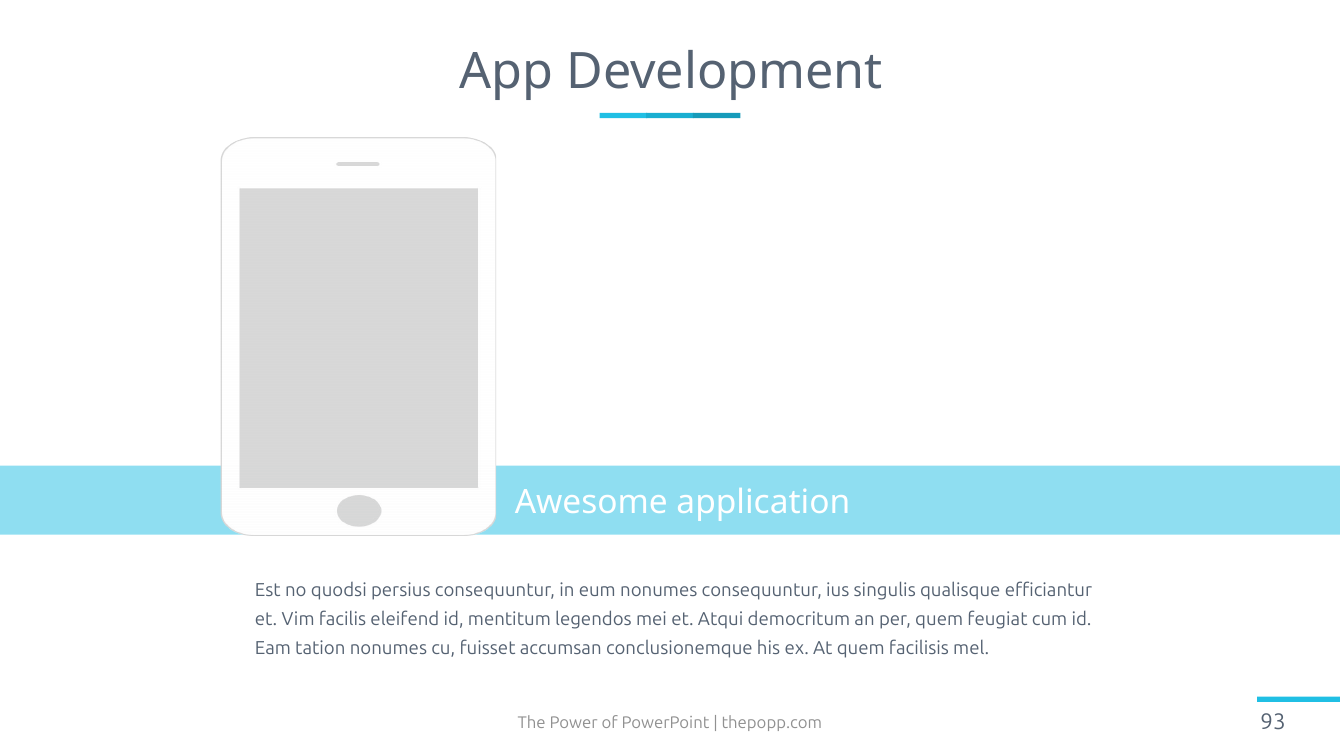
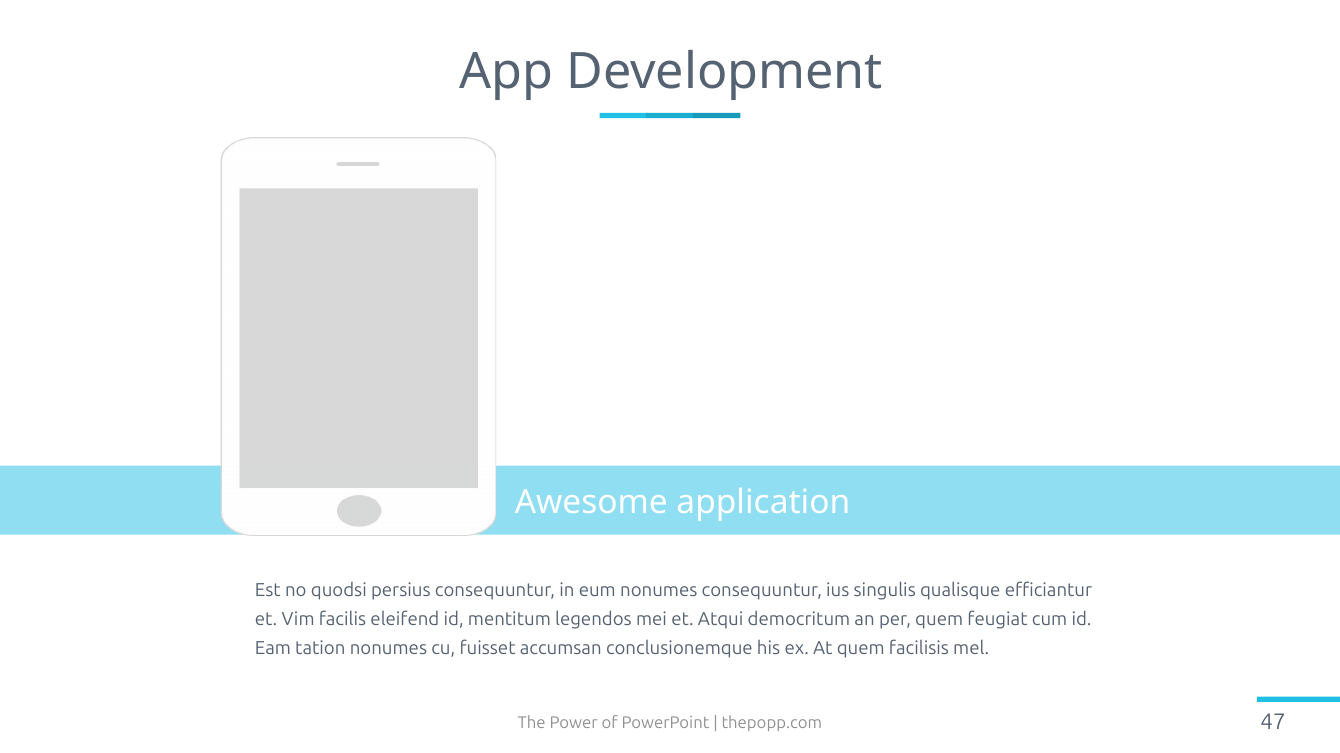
93: 93 -> 47
